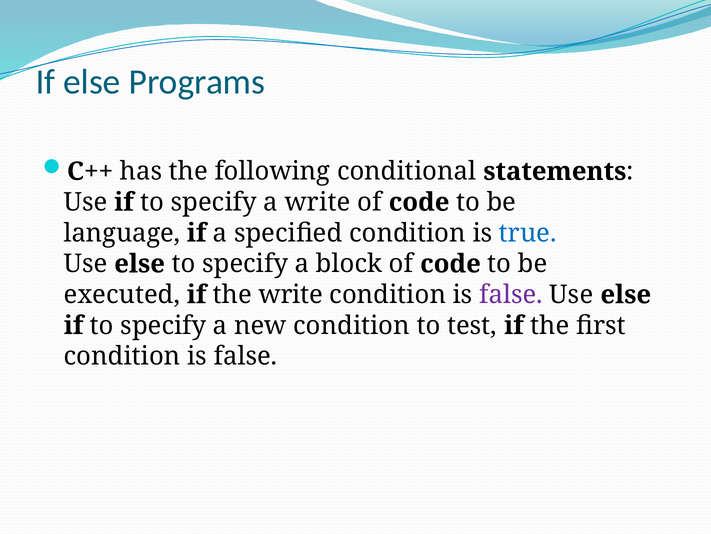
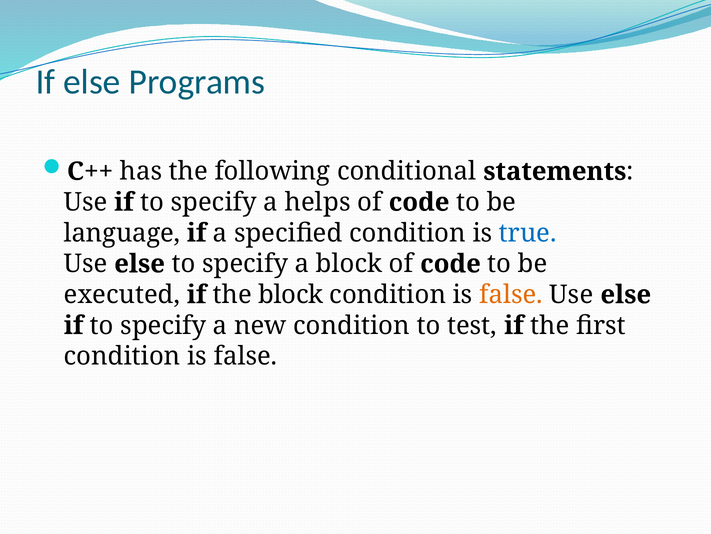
a write: write -> helps
the write: write -> block
false at (511, 294) colour: purple -> orange
